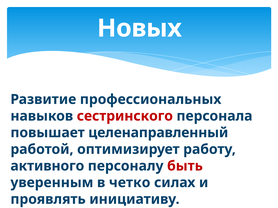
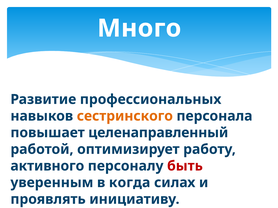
Новых: Новых -> Много
сестринского colour: red -> orange
четко: четко -> когда
